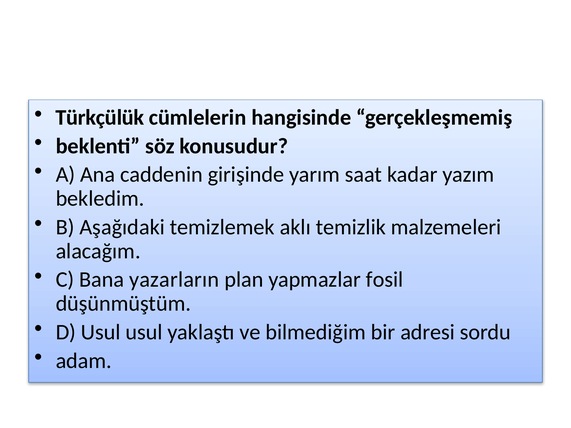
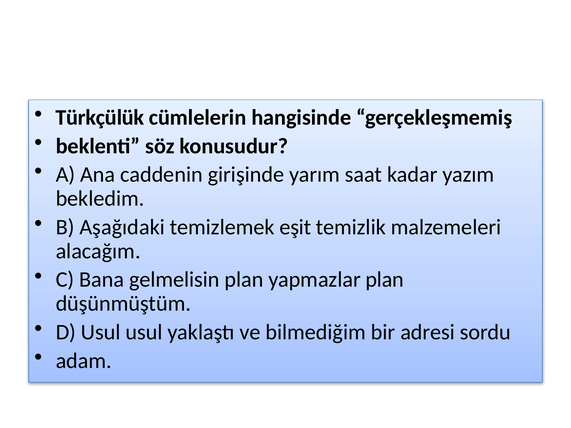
aklı: aklı -> eşit
yazarların: yazarların -> gelmelisin
yapmazlar fosil: fosil -> plan
